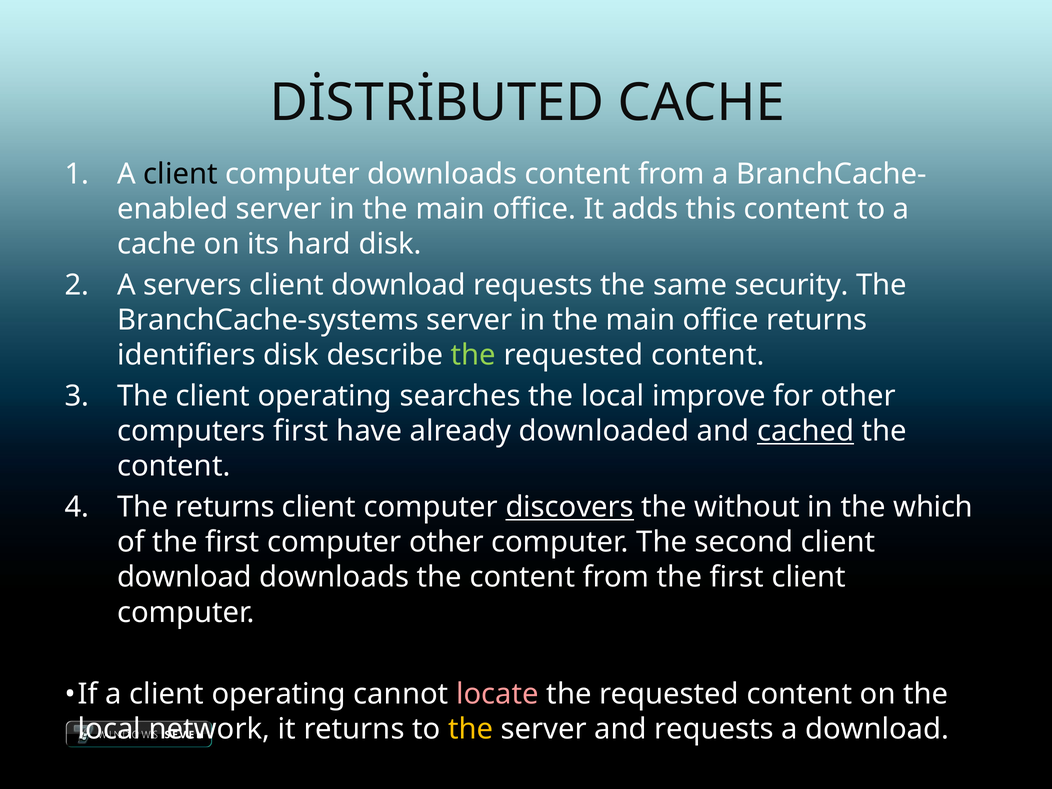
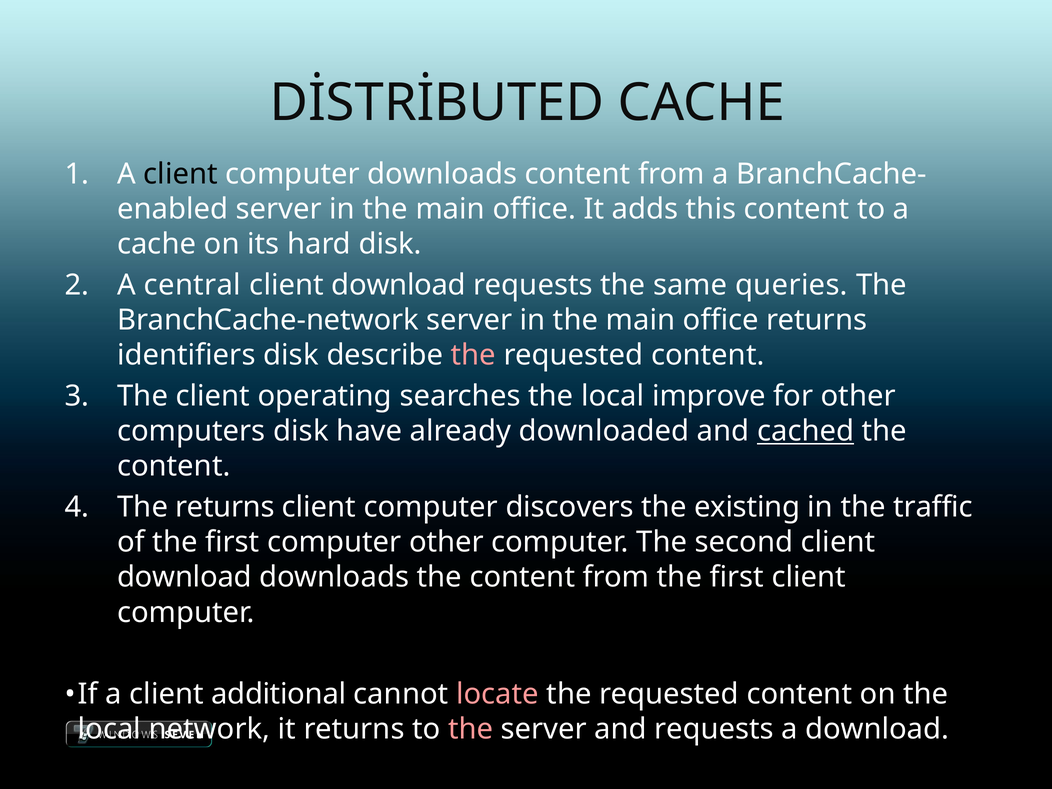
servers: servers -> central
security: security -> queries
BranchCache-systems: BranchCache-systems -> BranchCache-network
the at (473, 355) colour: light green -> pink
computers first: first -> disk
discovers underline: present -> none
without: without -> existing
which: which -> traffic
a client operating: operating -> additional
the at (471, 729) colour: yellow -> pink
